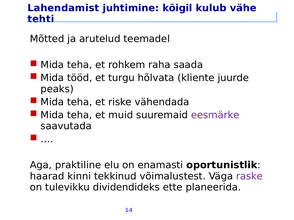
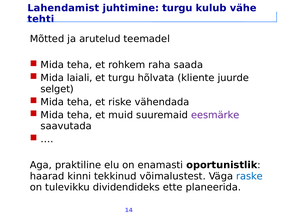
juhtimine kõigil: kõigil -> turgu
tööd: tööd -> laiali
peaks: peaks -> selget
raske colour: purple -> blue
